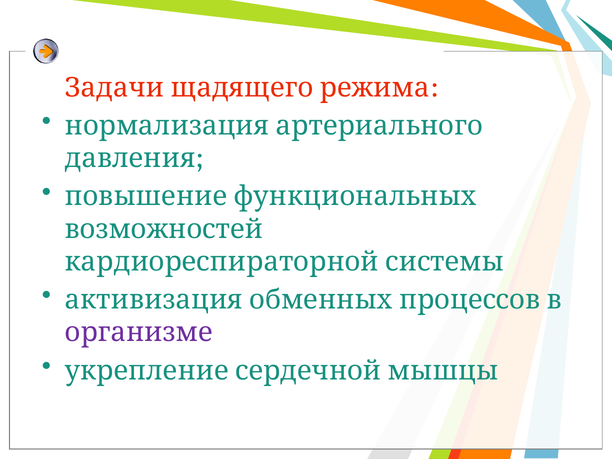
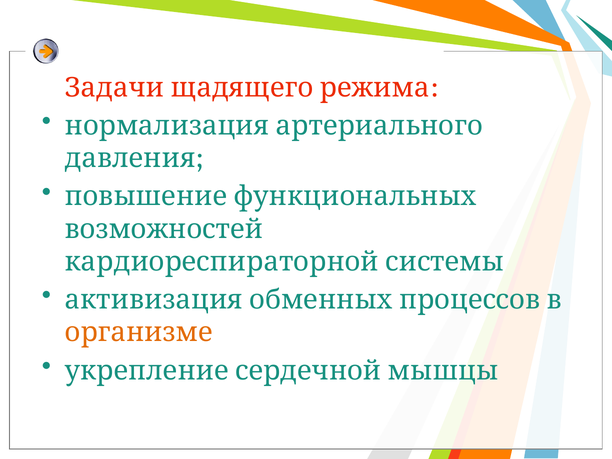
организме colour: purple -> orange
